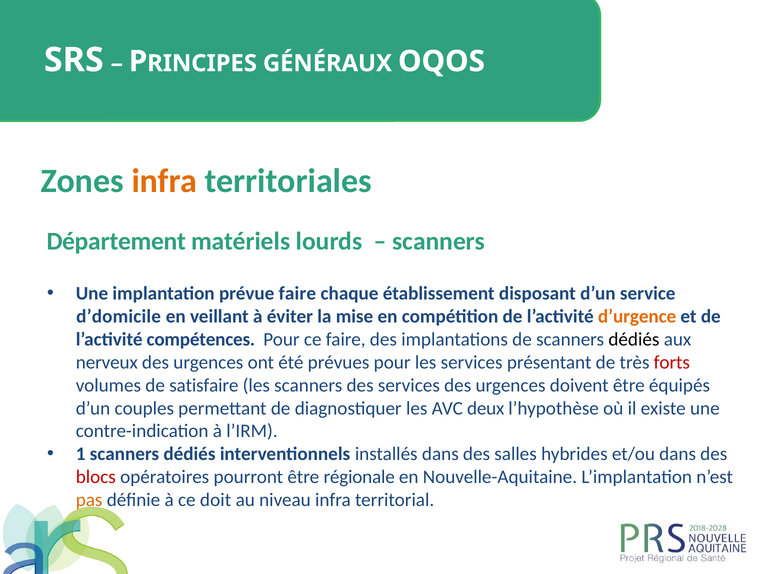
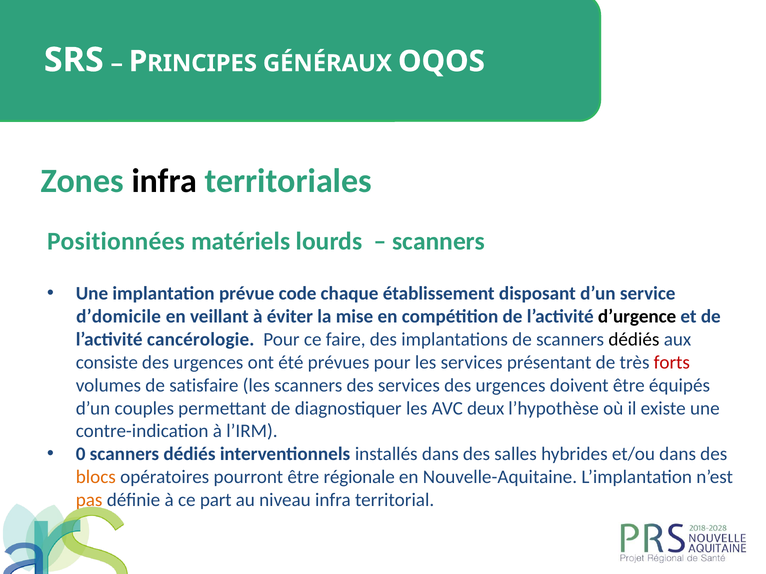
infra at (164, 181) colour: orange -> black
Département: Département -> Positionnées
prévue faire: faire -> code
d’urgence colour: orange -> black
compétences: compétences -> cancérologie
nerveux: nerveux -> consiste
1: 1 -> 0
blocs colour: red -> orange
doit: doit -> part
